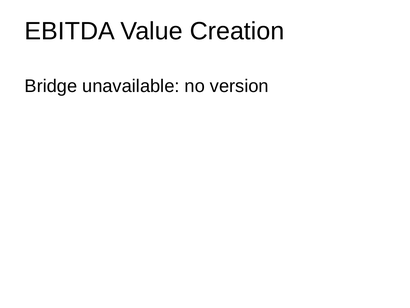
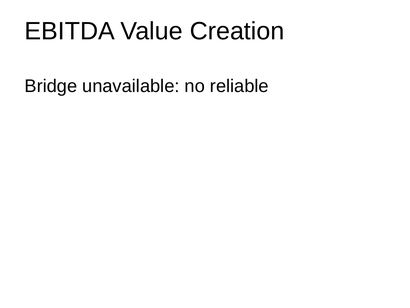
version: version -> reliable
